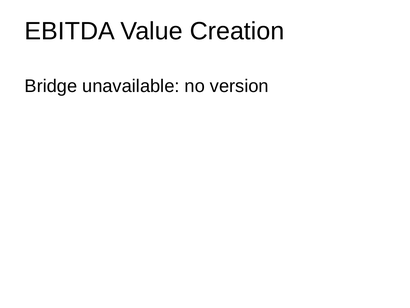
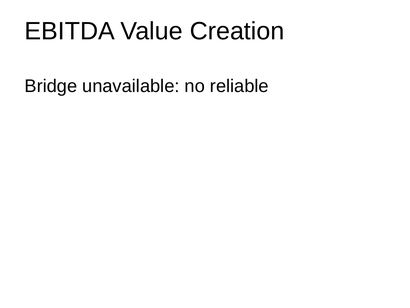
version: version -> reliable
